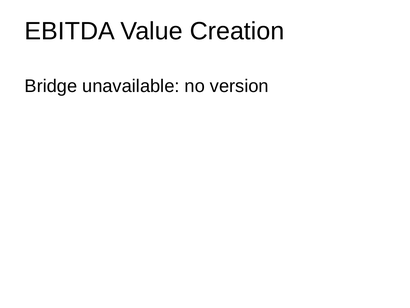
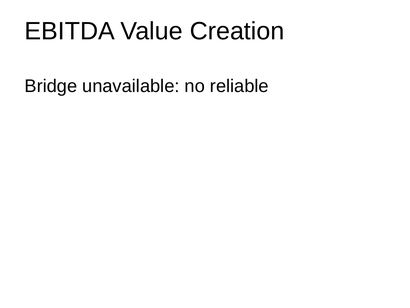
version: version -> reliable
